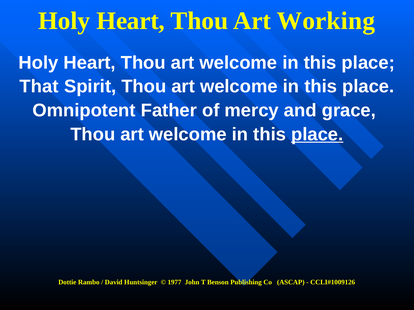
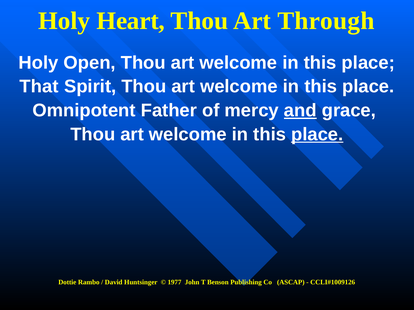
Working: Working -> Through
Heart at (90, 63): Heart -> Open
and underline: none -> present
